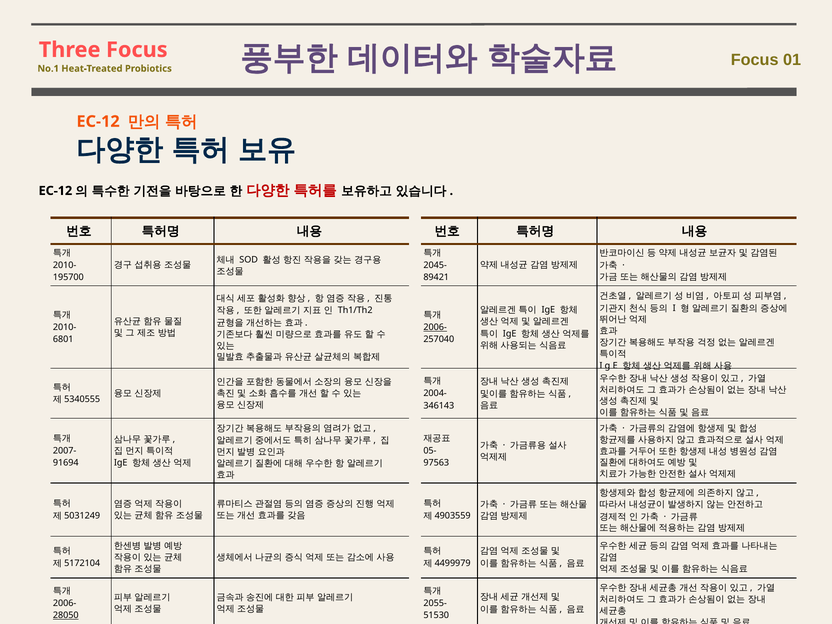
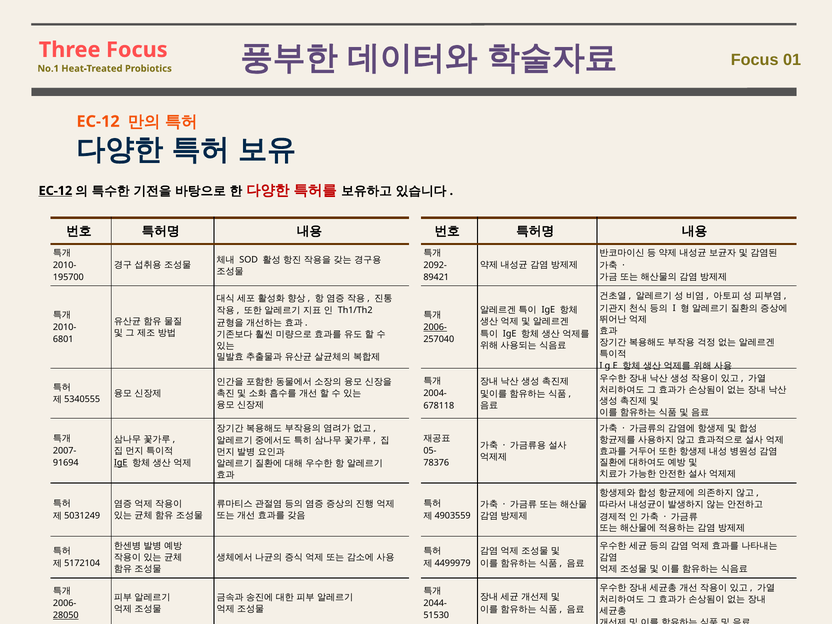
EC-12 at (55, 191) underline: none -> present
2045-: 2045- -> 2092-
346143: 346143 -> 678118
IgE at (121, 463) underline: none -> present
97563: 97563 -> 78376
2055-: 2055- -> 2044-
